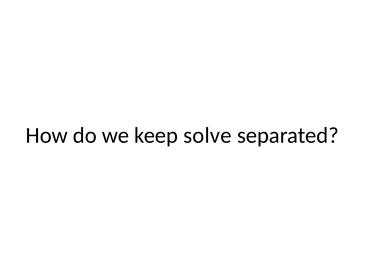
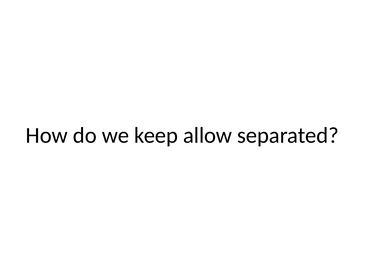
solve: solve -> allow
